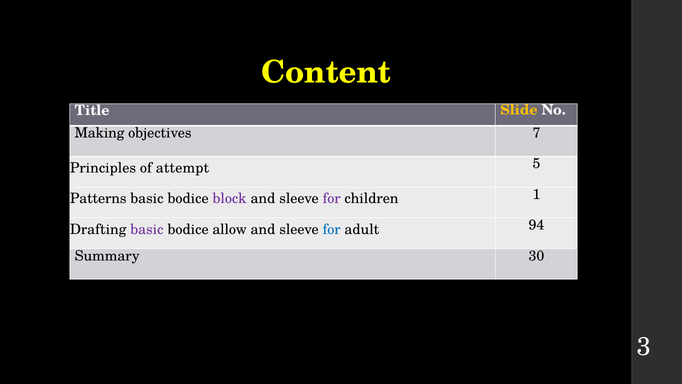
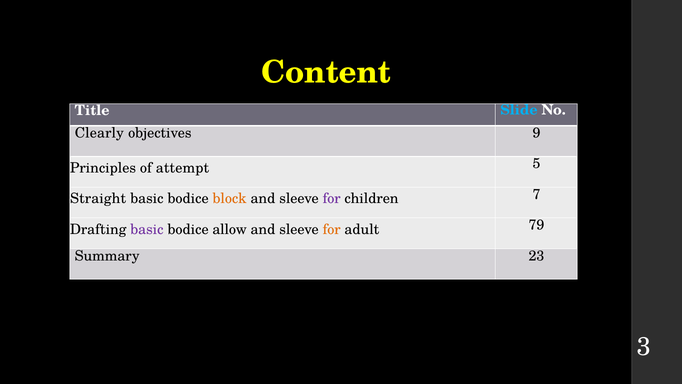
Slide colour: yellow -> light blue
Making: Making -> Clearly
7: 7 -> 9
Patterns: Patterns -> Straight
block colour: purple -> orange
1: 1 -> 7
for at (332, 229) colour: blue -> orange
94: 94 -> 79
30: 30 -> 23
